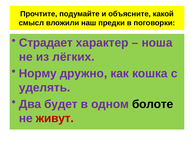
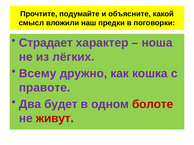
Норму: Норму -> Всему
уделять: уделять -> правоте
болоте colour: black -> red
